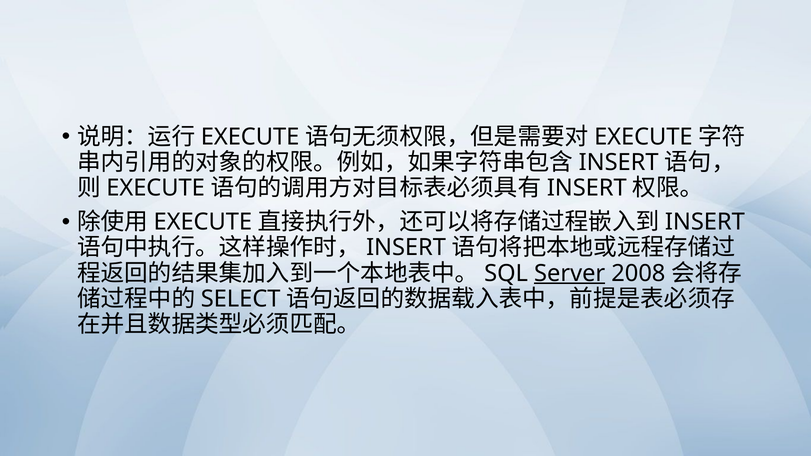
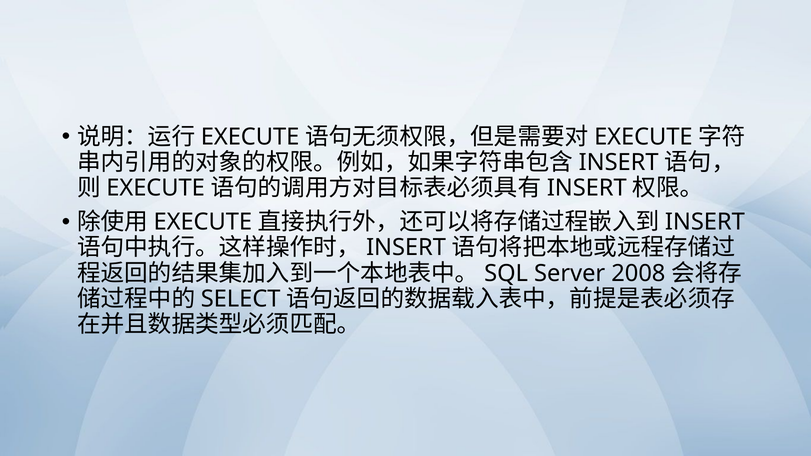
Server underline: present -> none
